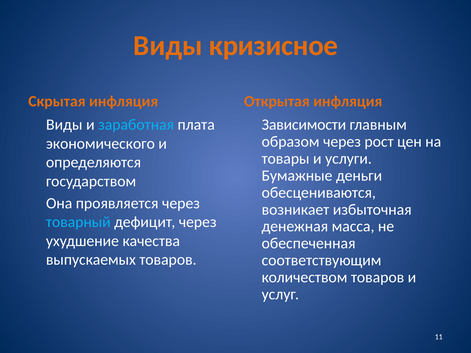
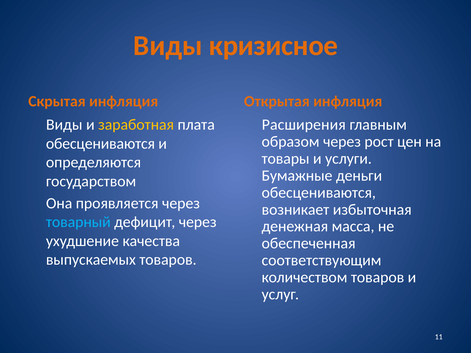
заработная colour: light blue -> yellow
Зависимости: Зависимости -> Расширения
экономического at (100, 144): экономического -> обесцениваются
